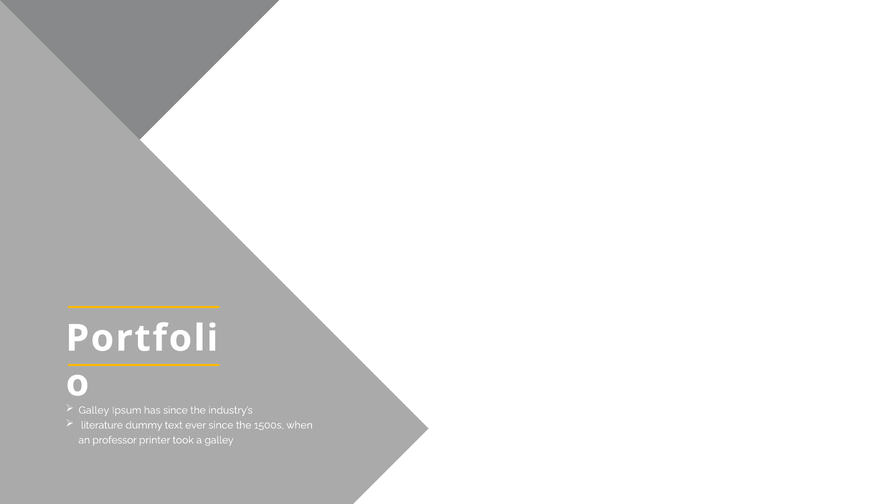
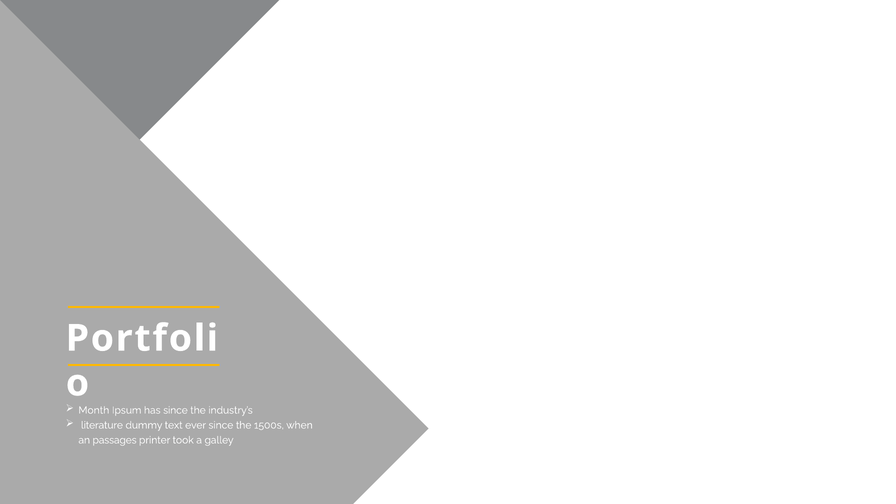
Galley at (94, 410): Galley -> Month
professor: professor -> passages
